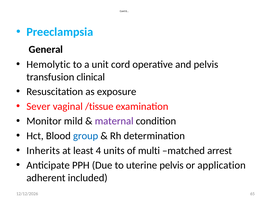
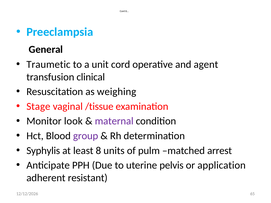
Hemolytic: Hemolytic -> Traumetic
and pelvis: pelvis -> agent
exposure: exposure -> weighing
Sever: Sever -> Stage
mild: mild -> look
group colour: blue -> purple
Inherits: Inherits -> Syphylis
4: 4 -> 8
multi: multi -> pulm
included: included -> resistant
